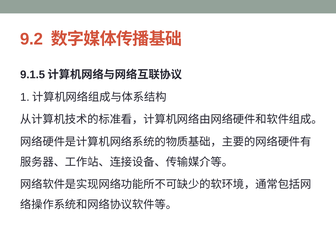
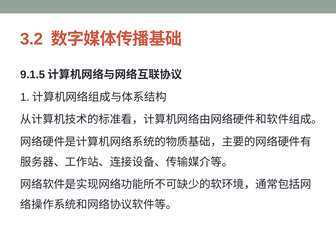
9.2: 9.2 -> 3.2
